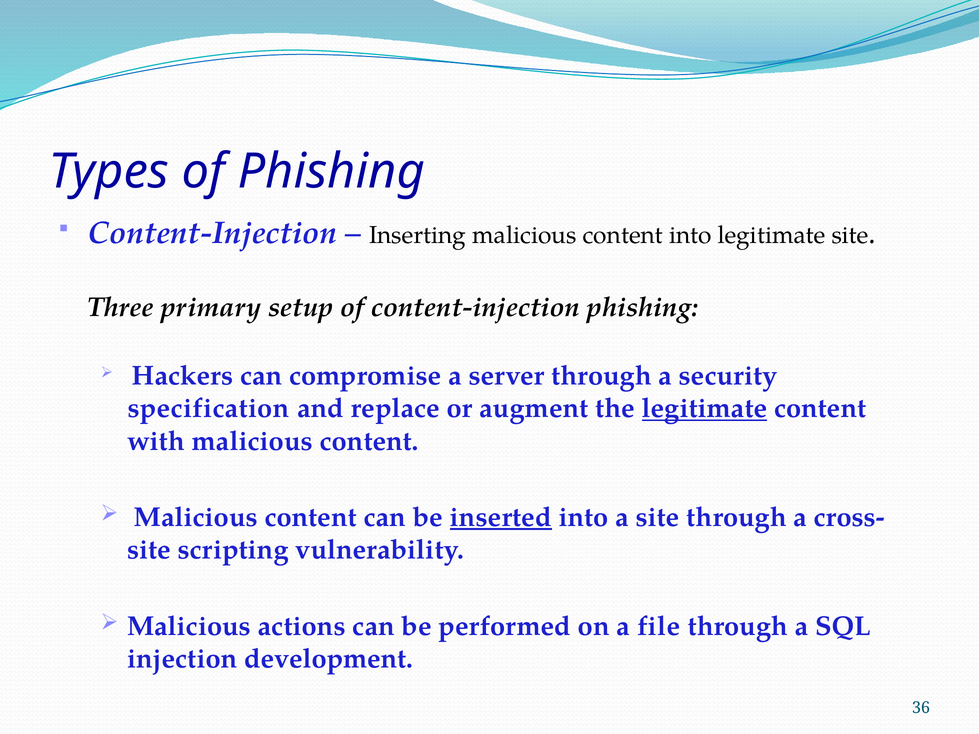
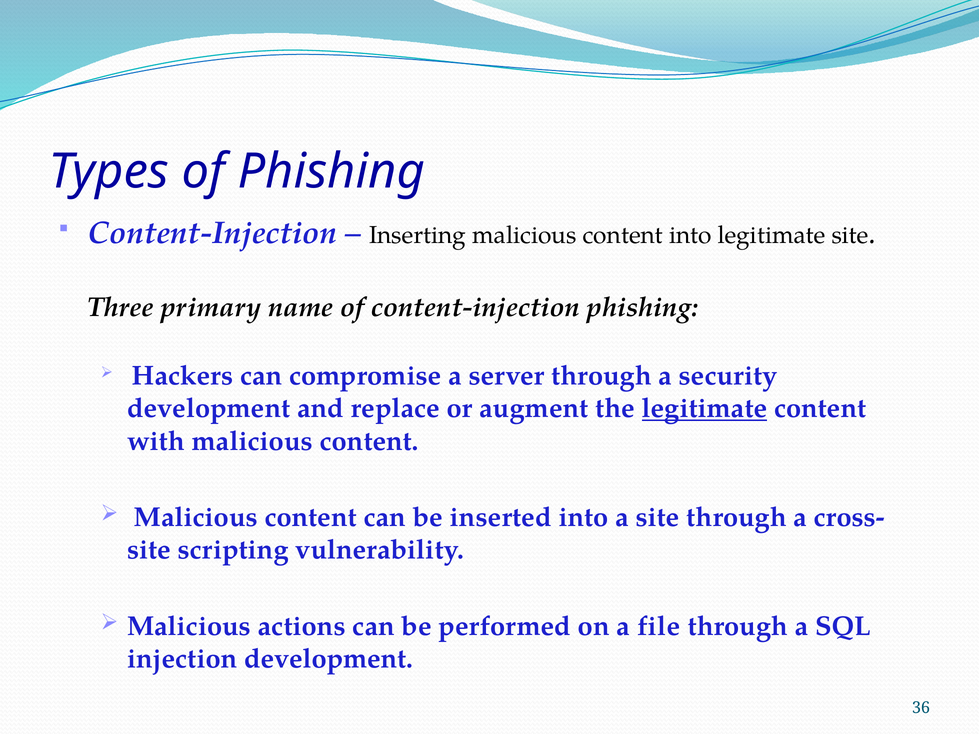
setup: setup -> name
specification at (209, 409): specification -> development
inserted underline: present -> none
